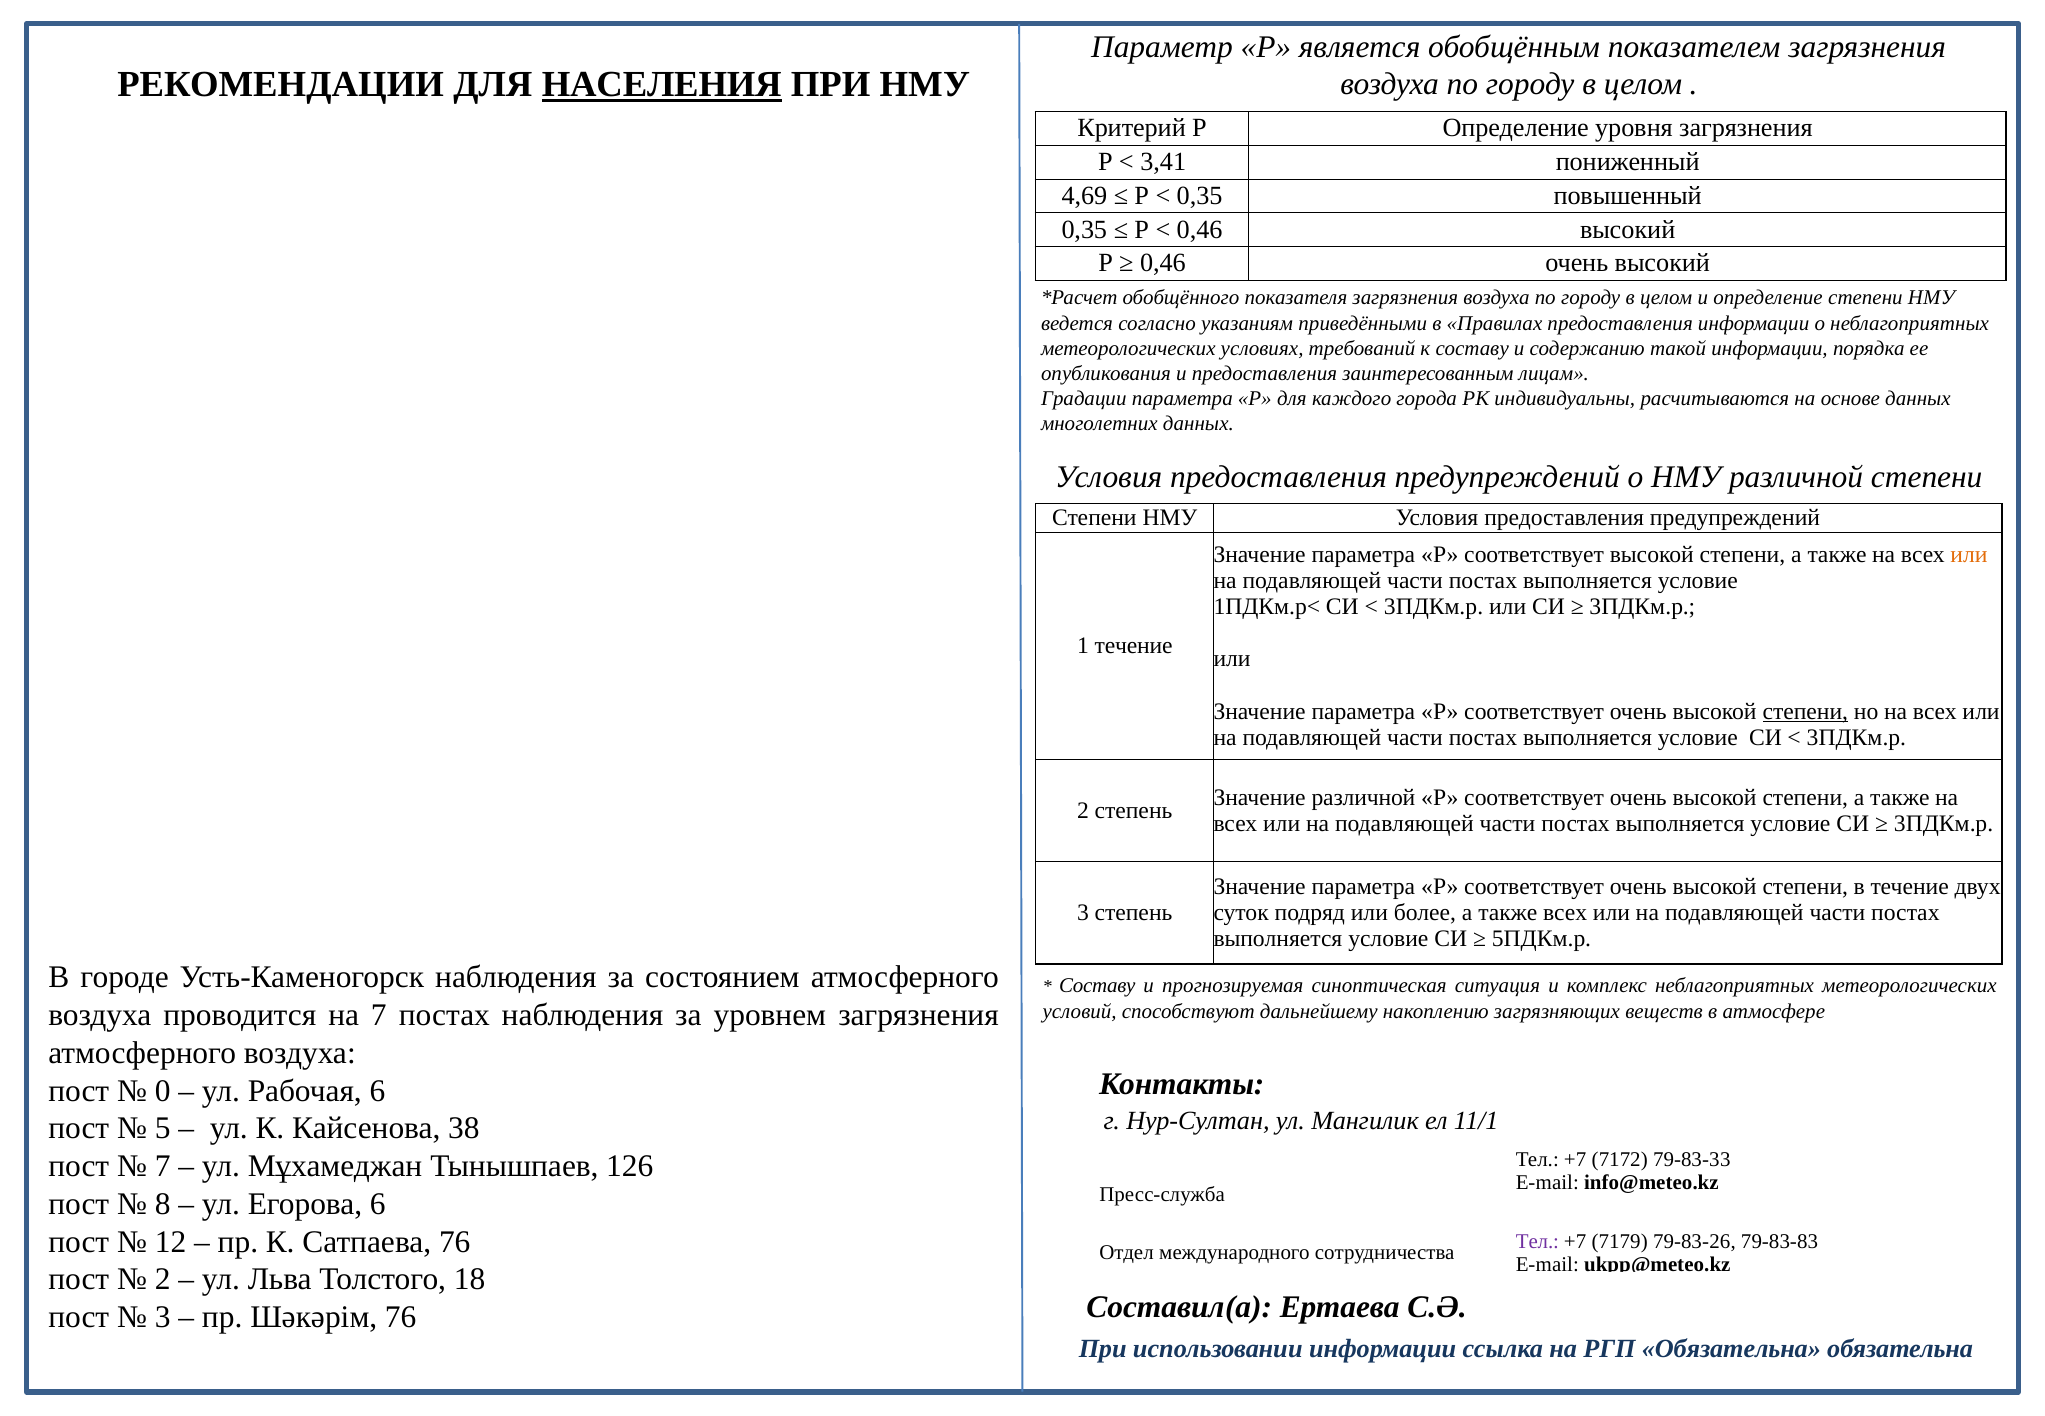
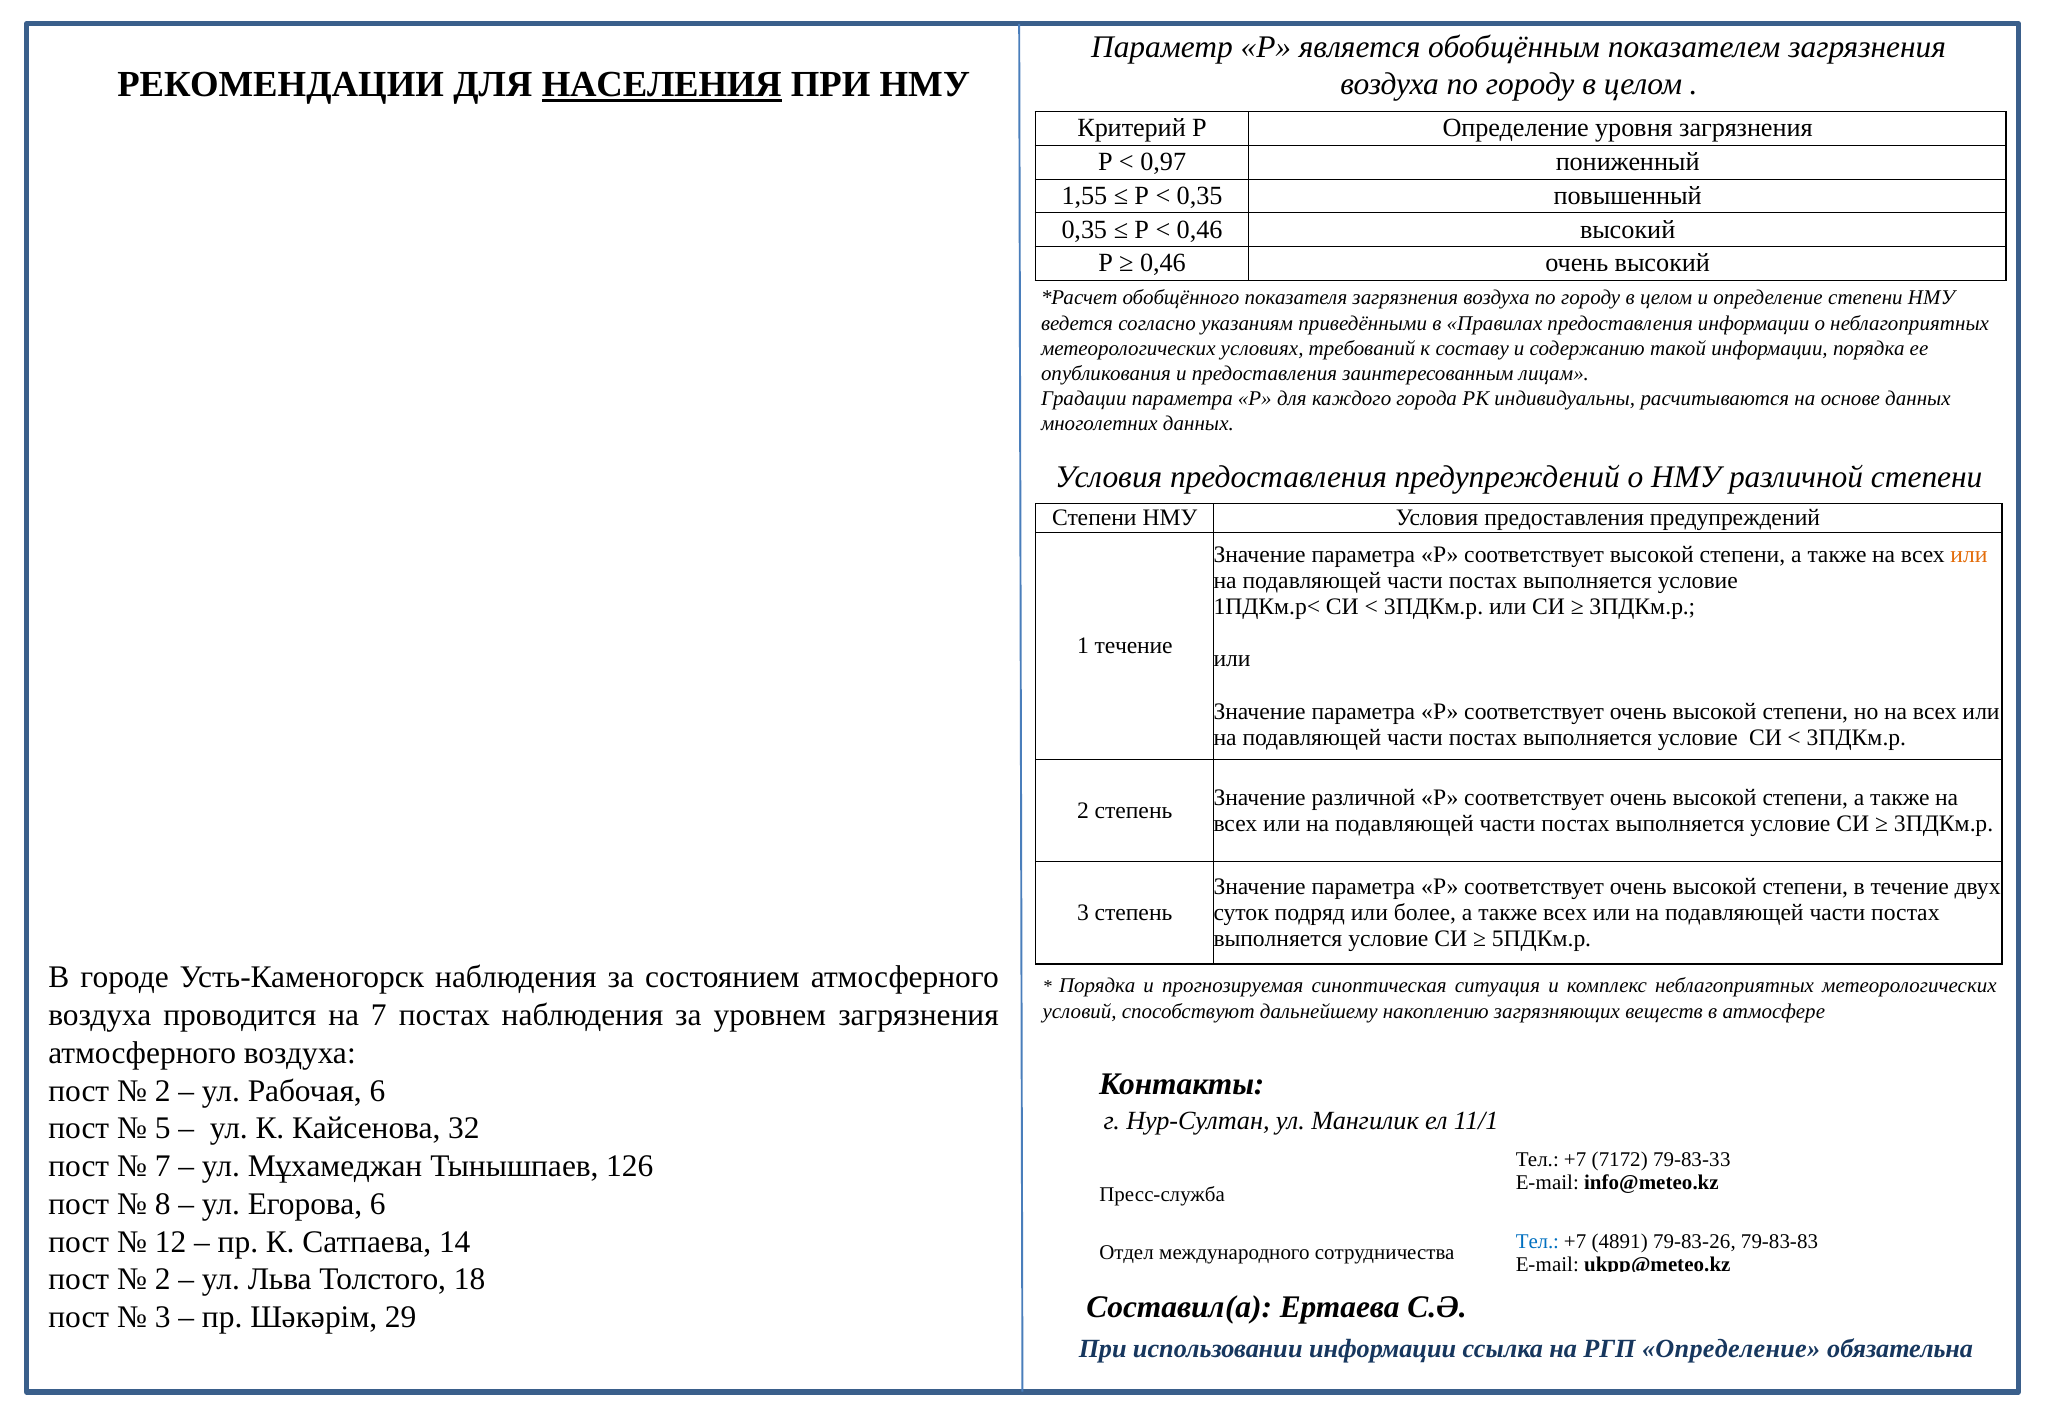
3,41: 3,41 -> 0,97
4,69: 4,69 -> 1,55
степени at (1805, 711) underline: present -> none
Составу at (1097, 986): Составу -> Порядка
0 at (163, 1090): 0 -> 2
38: 38 -> 32
Сатпаева 76: 76 -> 14
Тел at (1537, 1241) colour: purple -> blue
7179: 7179 -> 4891
Шәкәрім 76: 76 -> 29
РГП Обязательна: Обязательна -> Определение
